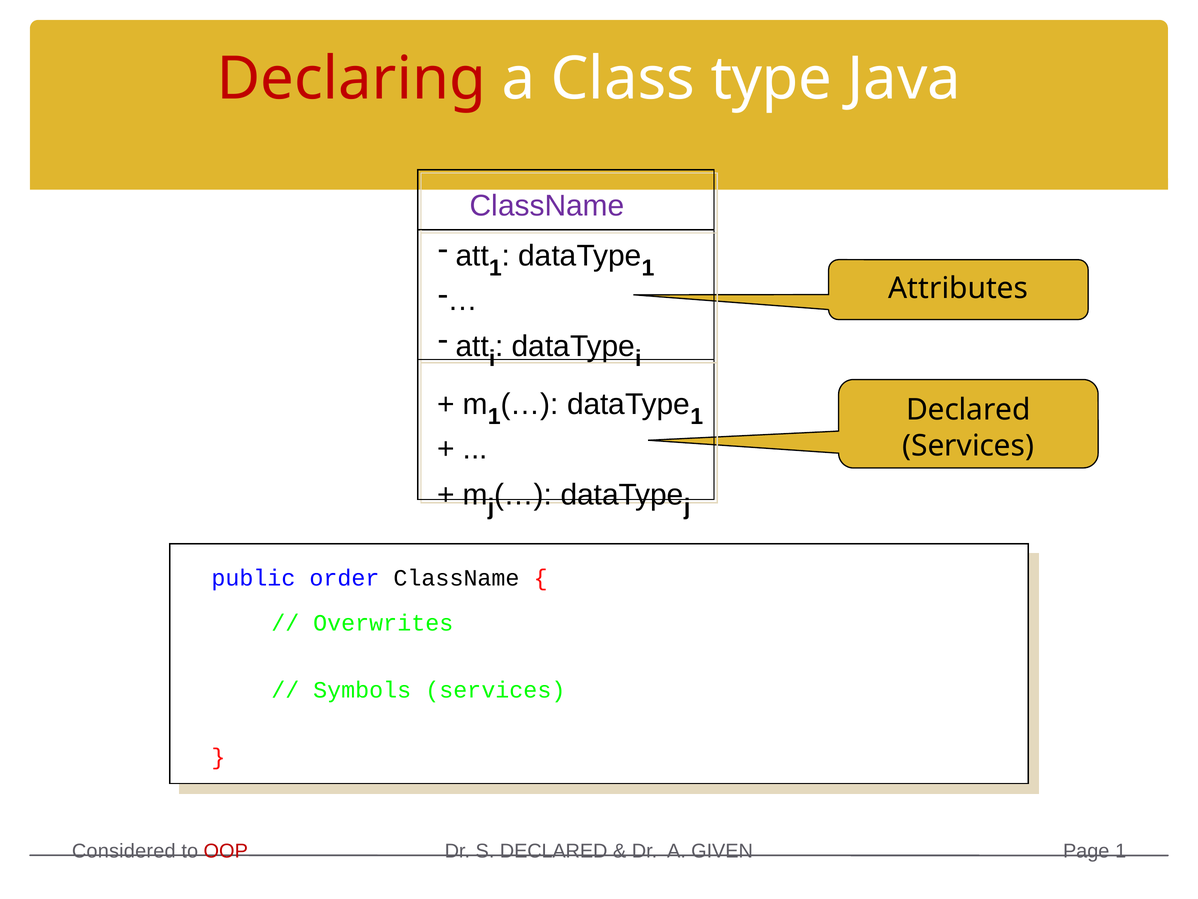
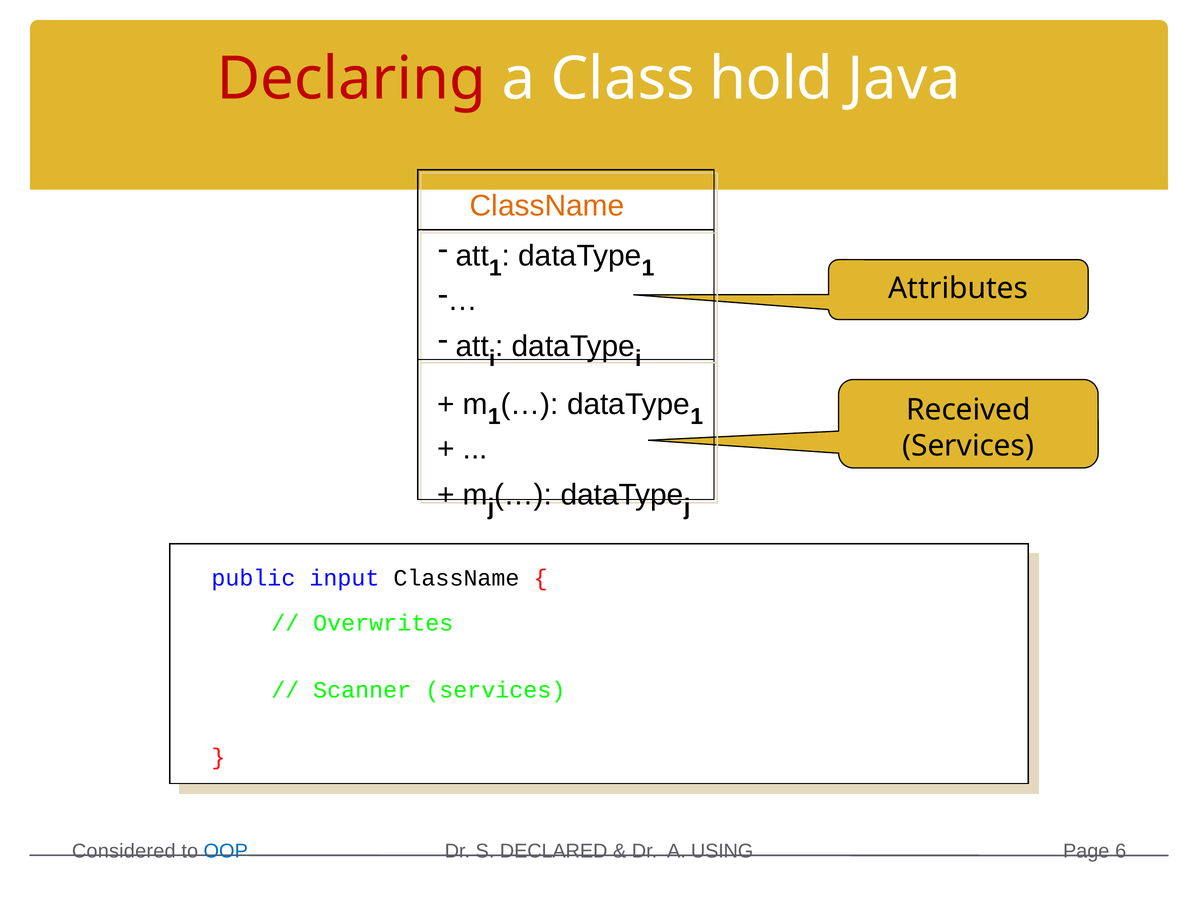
type: type -> hold
ClassName at (547, 206) colour: purple -> orange
Declared at (968, 410): Declared -> Received
order: order -> input
Symbols: Symbols -> Scanner
OOP colour: red -> blue
GIVEN: GIVEN -> USING
Page 1: 1 -> 6
